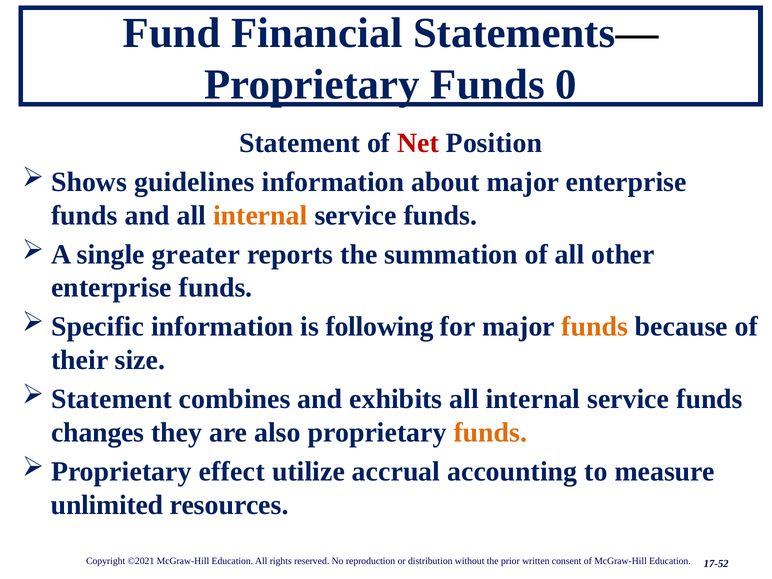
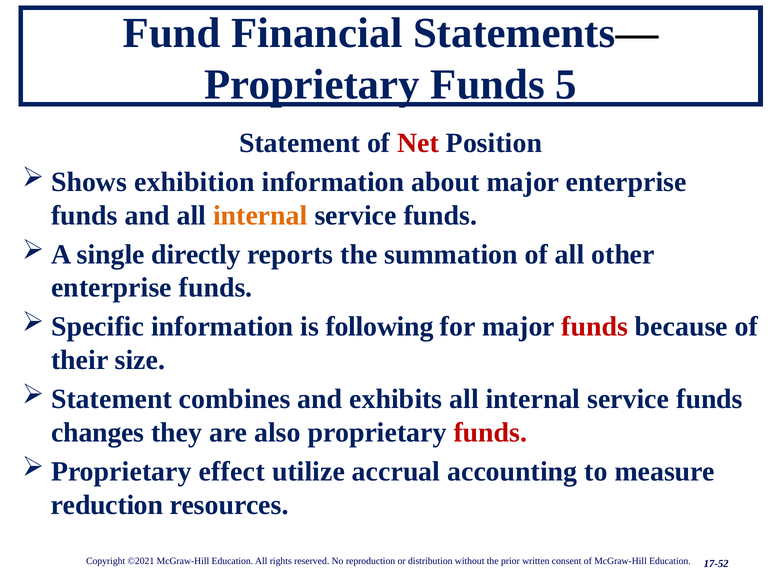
0: 0 -> 5
guidelines: guidelines -> exhibition
greater: greater -> directly
funds at (595, 327) colour: orange -> red
funds at (490, 433) colour: orange -> red
unlimited: unlimited -> reduction
